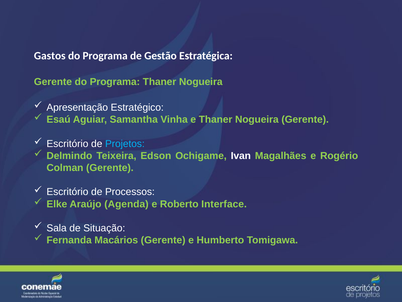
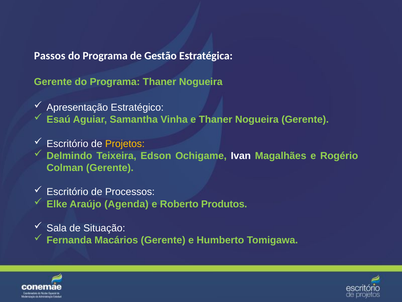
Gastos: Gastos -> Passos
Projetos colour: light blue -> yellow
Interface: Interface -> Produtos
